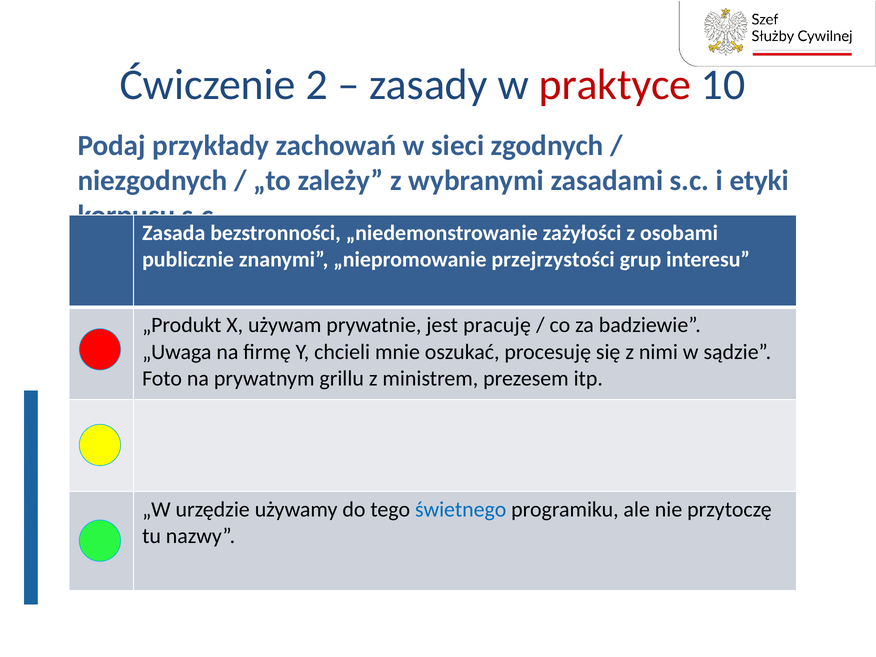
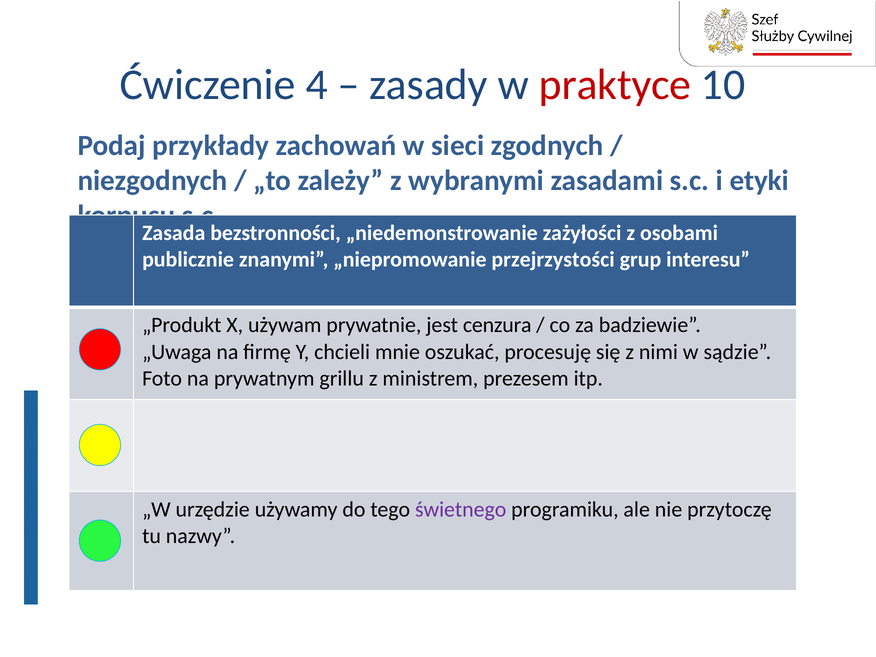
2: 2 -> 4
pracuję: pracuję -> cenzura
świetnego colour: blue -> purple
